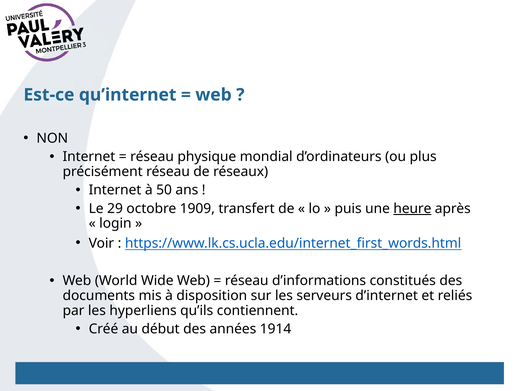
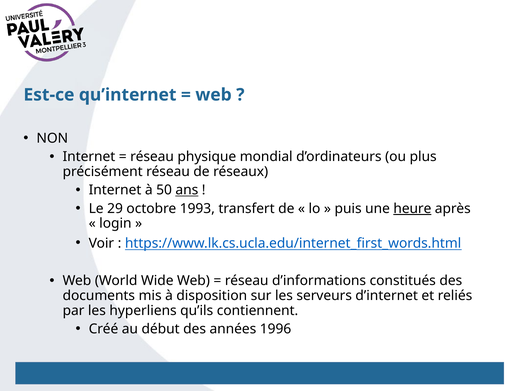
ans underline: none -> present
1909: 1909 -> 1993
1914: 1914 -> 1996
